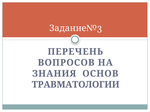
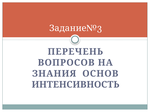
ТРАВМАТОЛОГИИ: ТРАВМАТОЛОГИИ -> ИНТЕНСИВНОСТЬ
